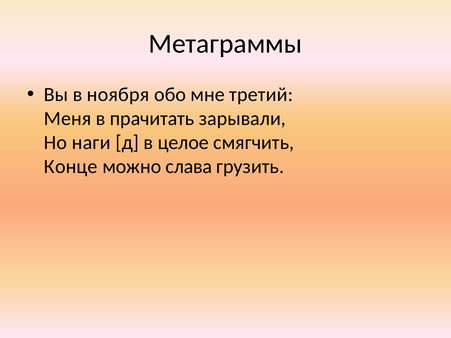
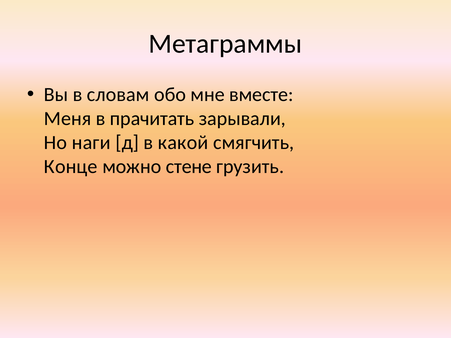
ноября: ноября -> словам
третий: третий -> вместе
целое: целое -> какой
слава: слава -> стене
